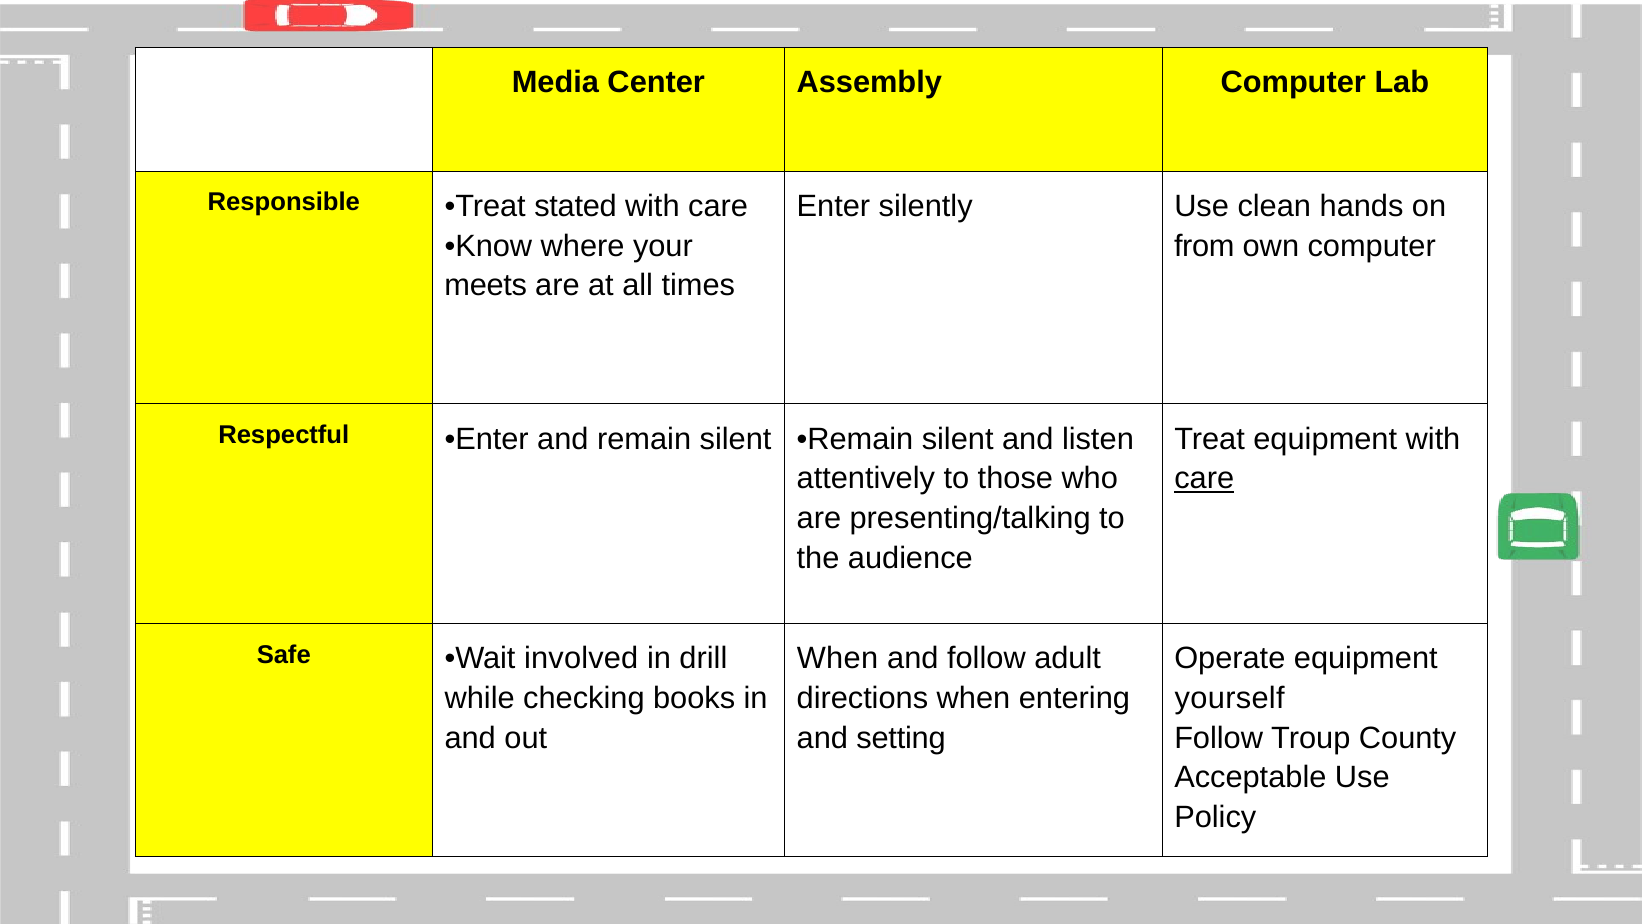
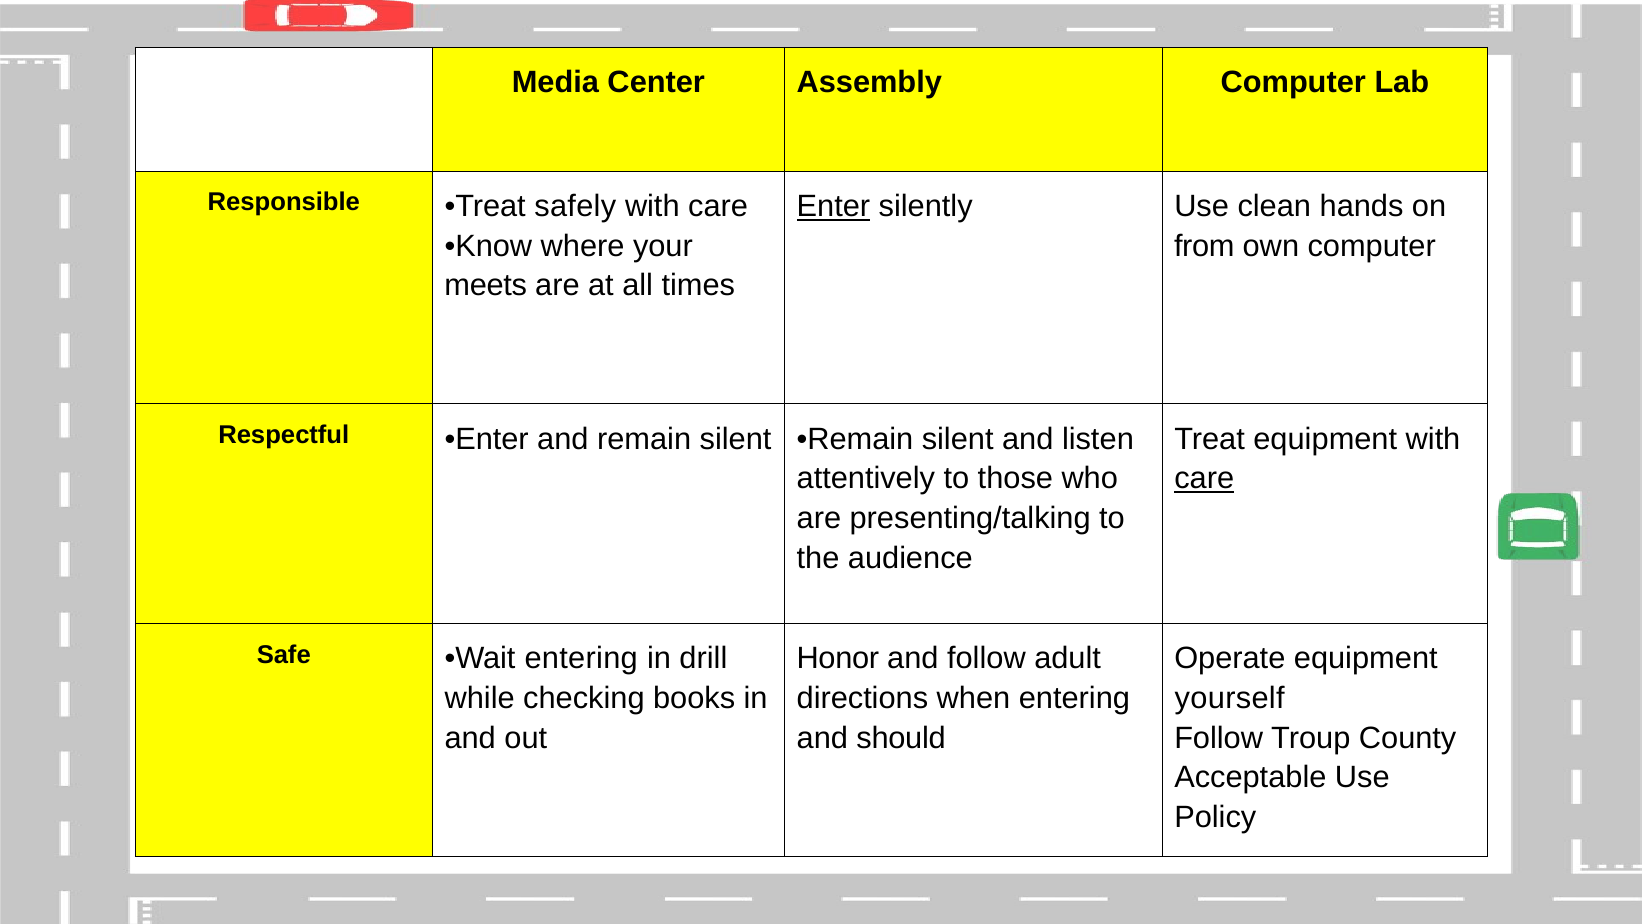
stated: stated -> safely
Enter at (833, 206) underline: none -> present
Wait involved: involved -> entering
When at (838, 658): When -> Honor
setting: setting -> should
